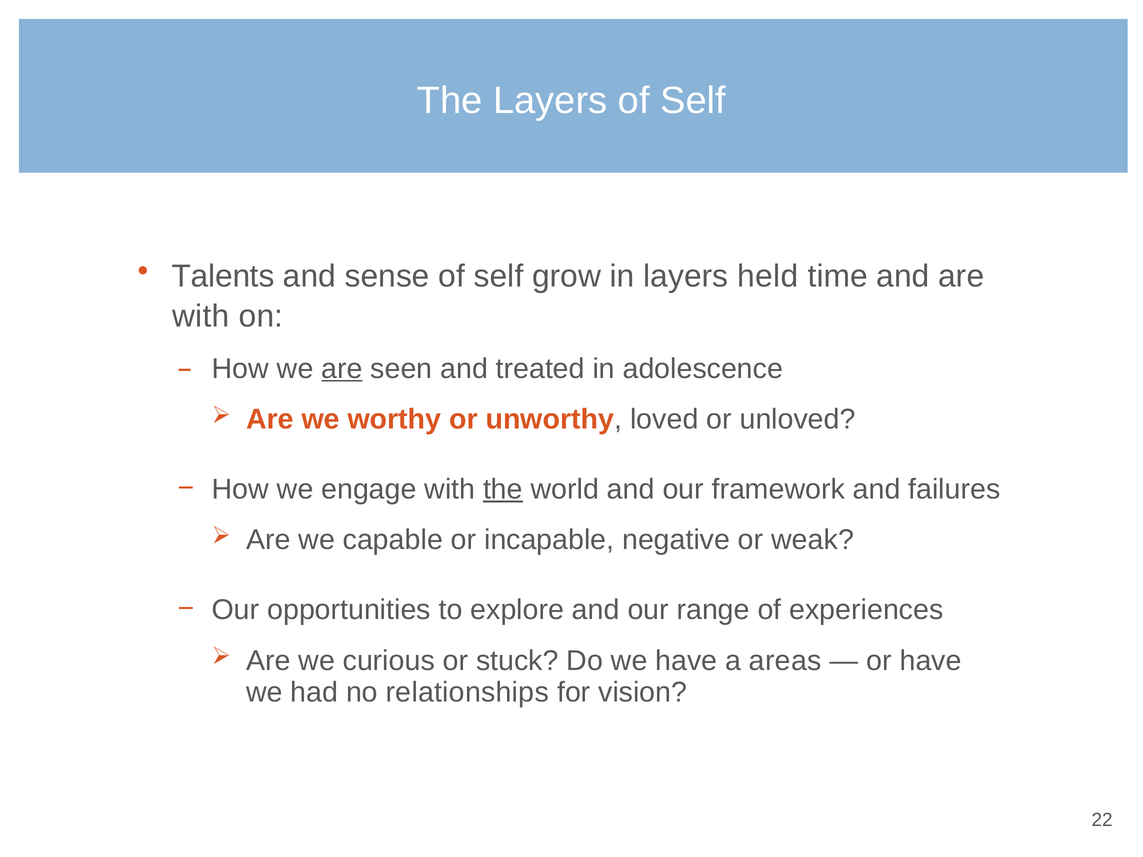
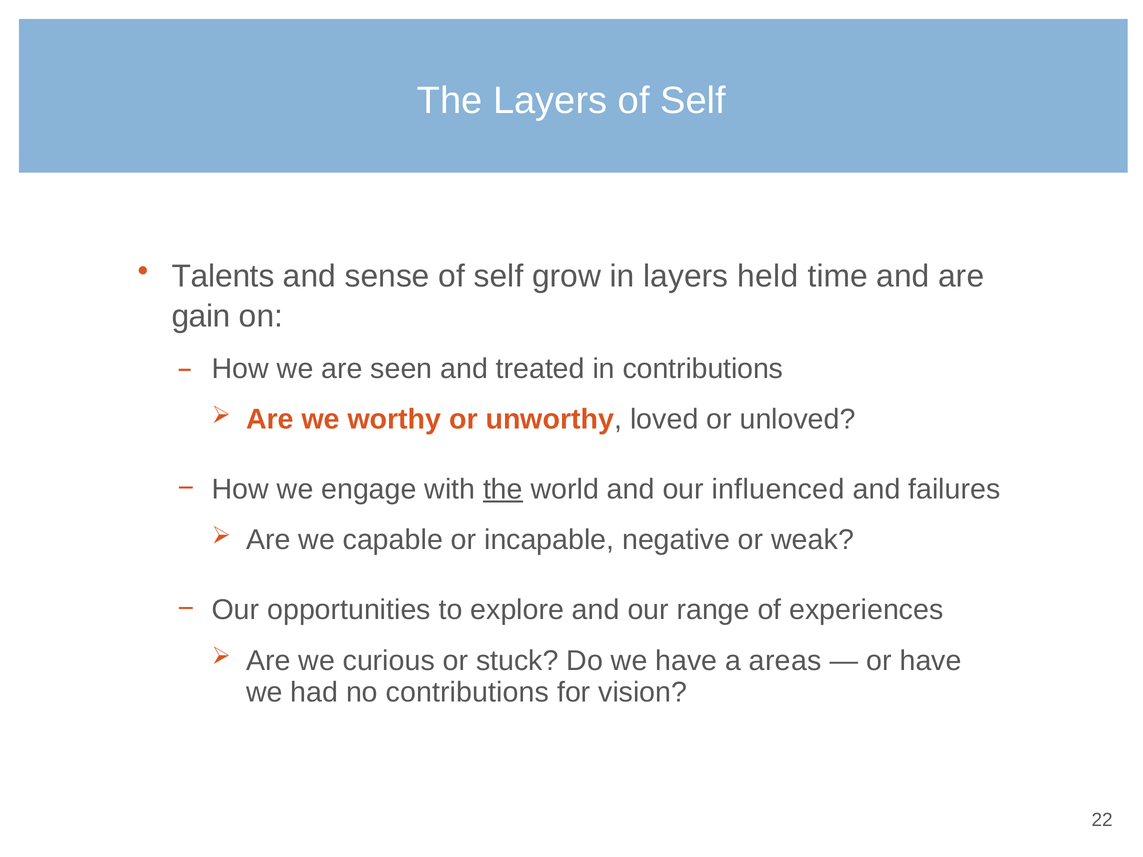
with at (201, 316): with -> gain
are at (342, 369) underline: present -> none
in adolescence: adolescence -> contributions
framework: framework -> influenced
no relationships: relationships -> contributions
